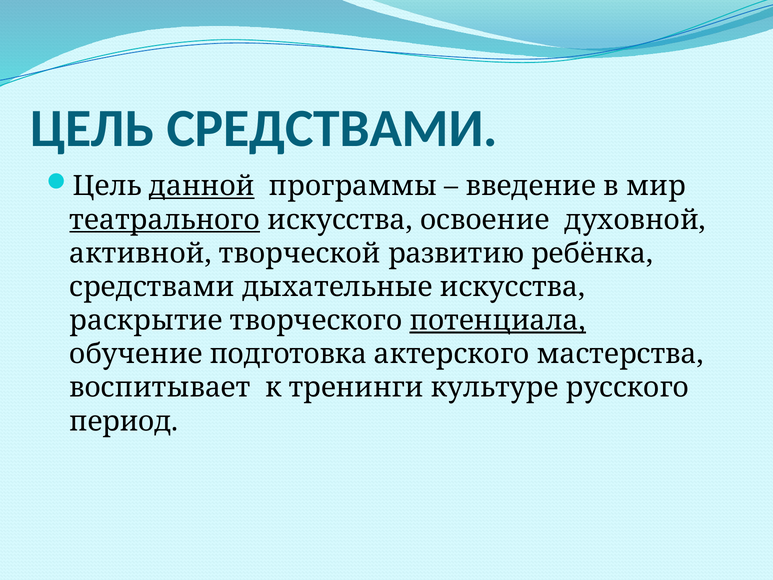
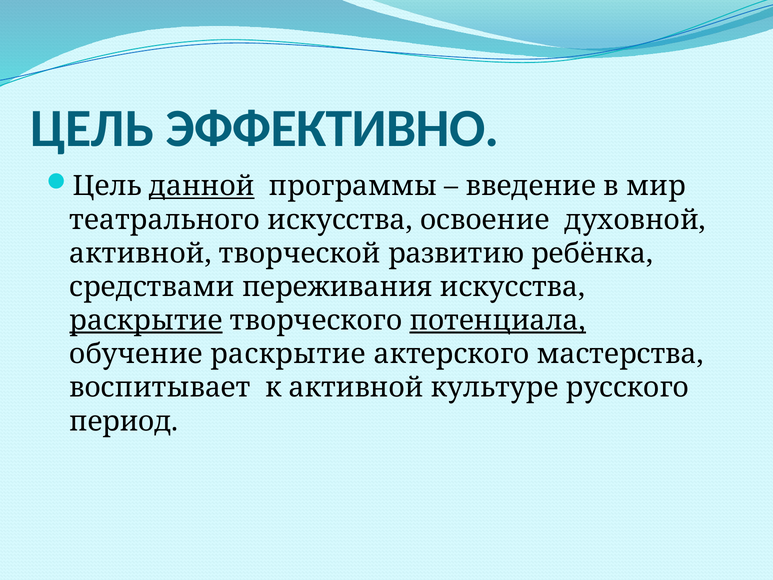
ЦЕЛЬ СРЕДСТВАМИ: СРЕДСТВАМИ -> ЭФФЕКТИВНО
театрального underline: present -> none
дыхательные: дыхательные -> переживания
раскрытие at (146, 320) underline: none -> present
обучение подготовка: подготовка -> раскрытие
к тренинги: тренинги -> активной
